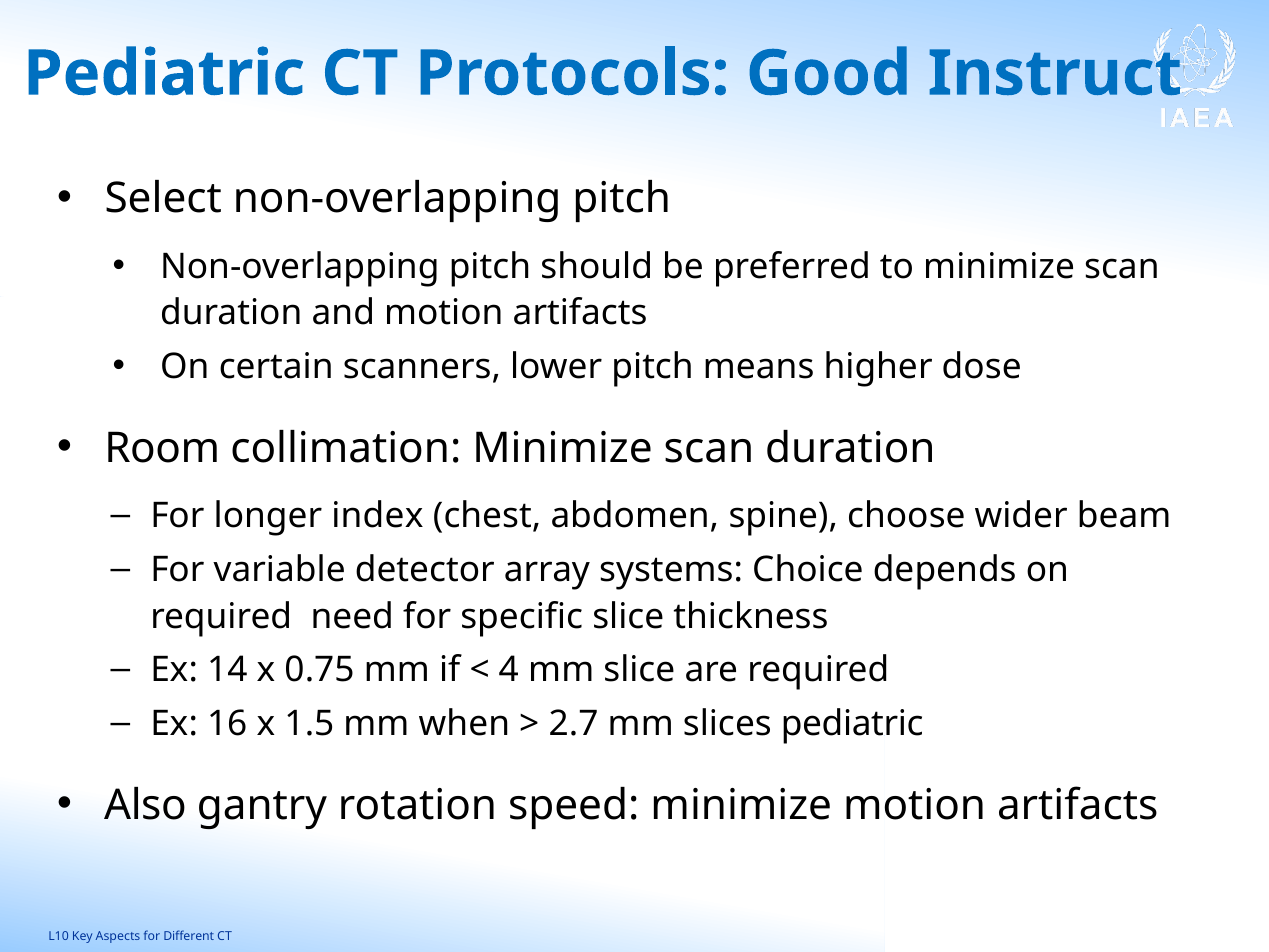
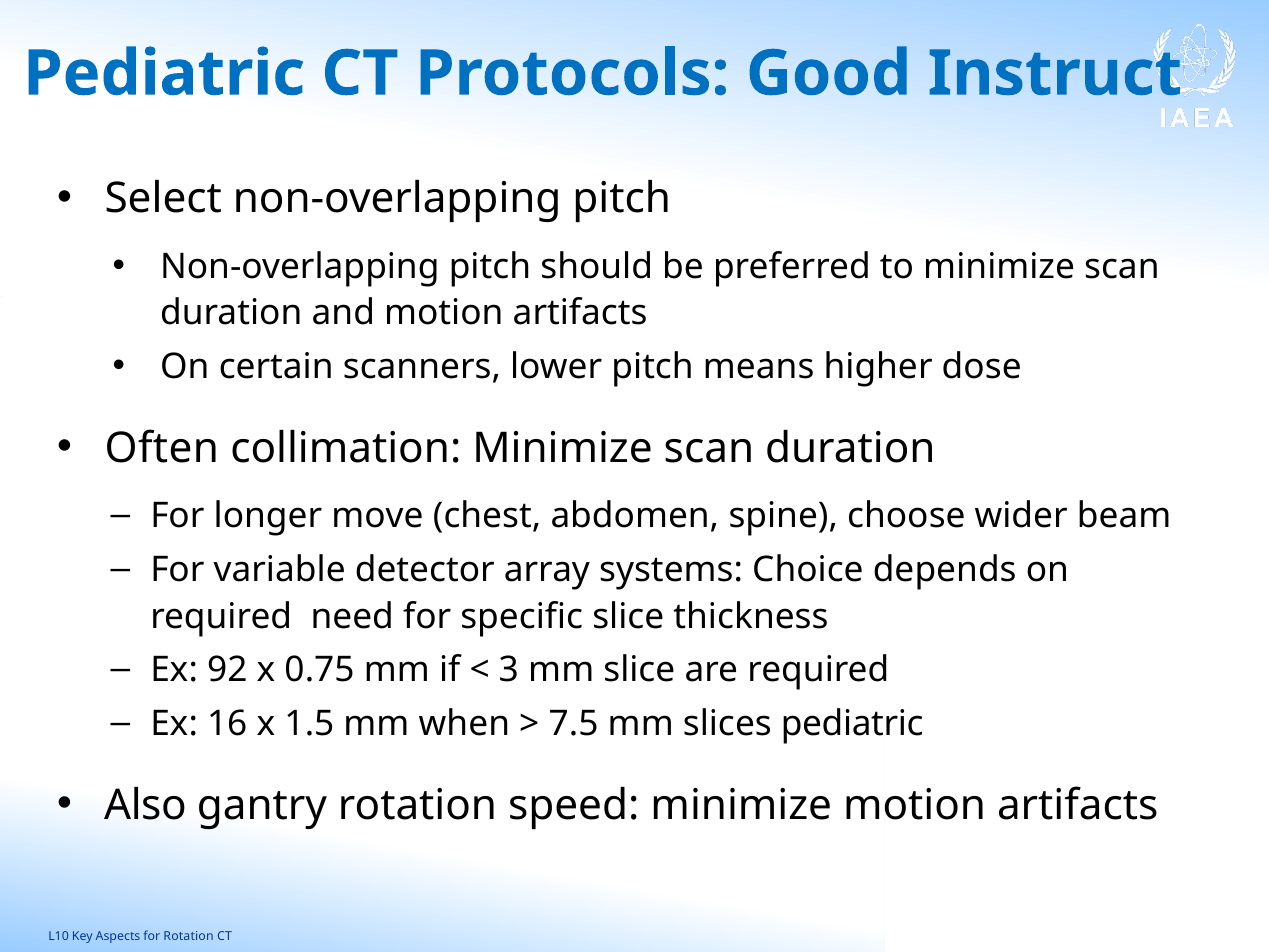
Room: Room -> Often
index: index -> move
14: 14 -> 92
4: 4 -> 3
2.7: 2.7 -> 7.5
for Different: Different -> Rotation
